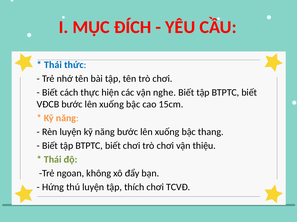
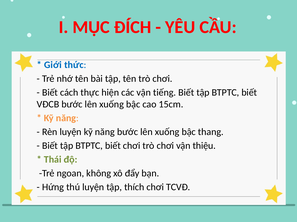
Thái at (53, 65): Thái -> Giới
nghe: nghe -> tiếng
